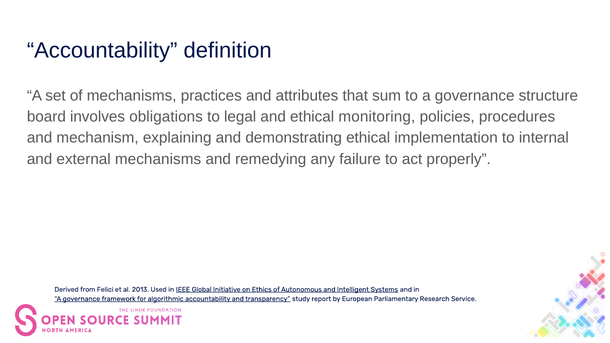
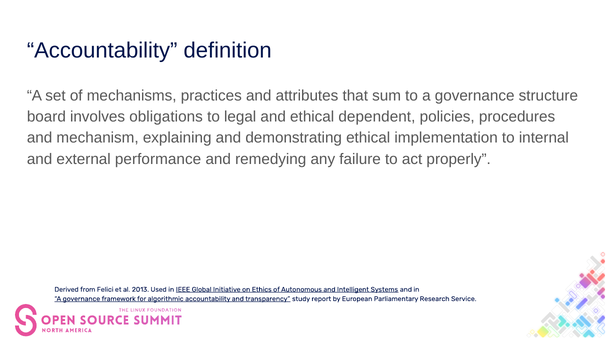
monitoring: monitoring -> dependent
external mechanisms: mechanisms -> performance
